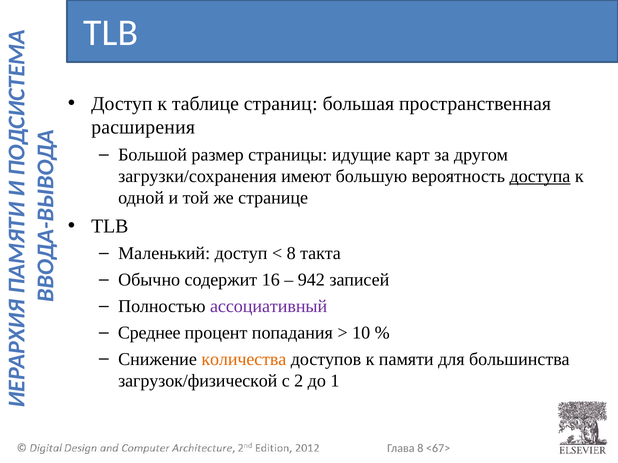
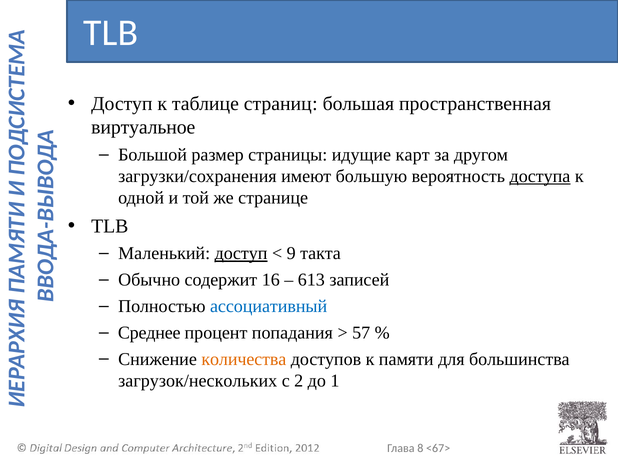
расширения: расширения -> виртуальное
доступ at (241, 254) underline: none -> present
8 at (291, 254): 8 -> 9
942: 942 -> 613
ассоциативный colour: purple -> blue
10: 10 -> 57
загрузок/физической: загрузок/физической -> загрузок/нескольких
